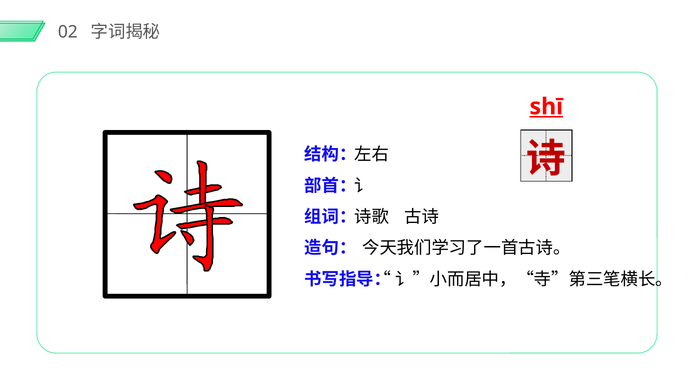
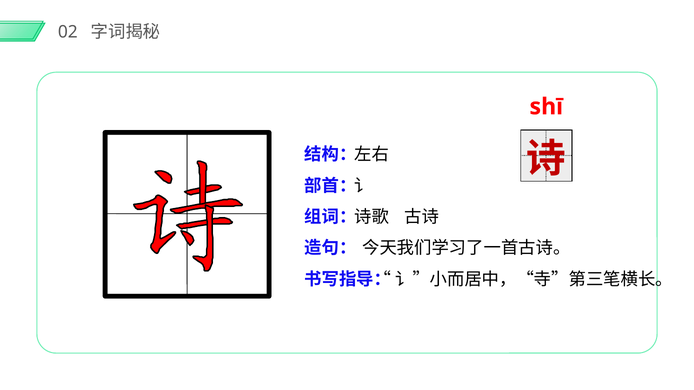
shī underline: present -> none
